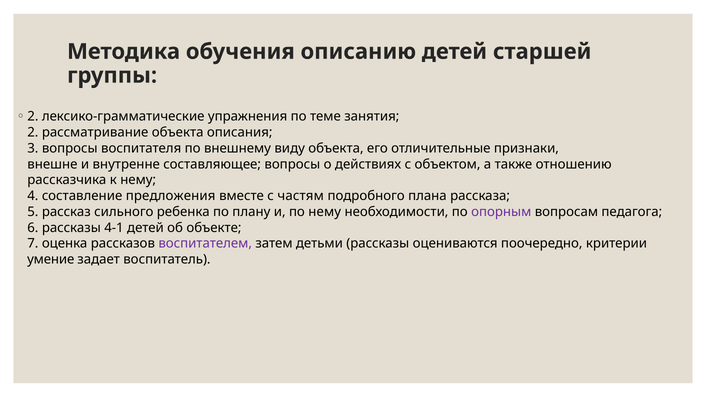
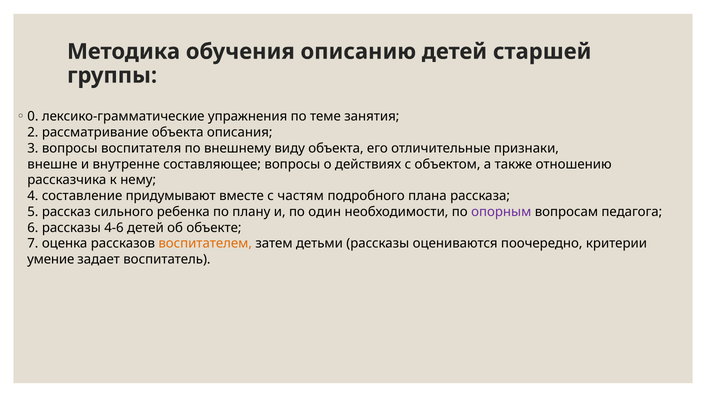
2 at (33, 117): 2 -> 0
предложения: предложения -> придумывают
по нему: нему -> один
4-1: 4-1 -> 4-6
воспитателем colour: purple -> orange
